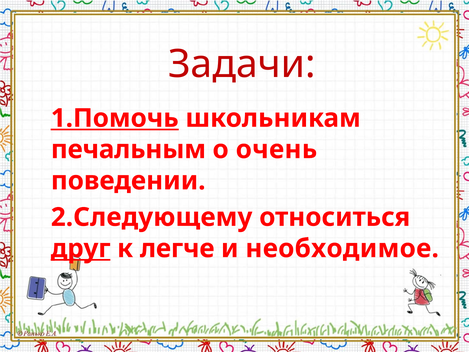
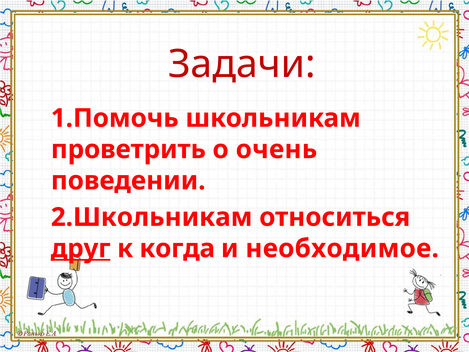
1.Помочь underline: present -> none
печальным: печальным -> проветрить
2.Следующему: 2.Следующему -> 2.Школьникам
легче: легче -> когда
